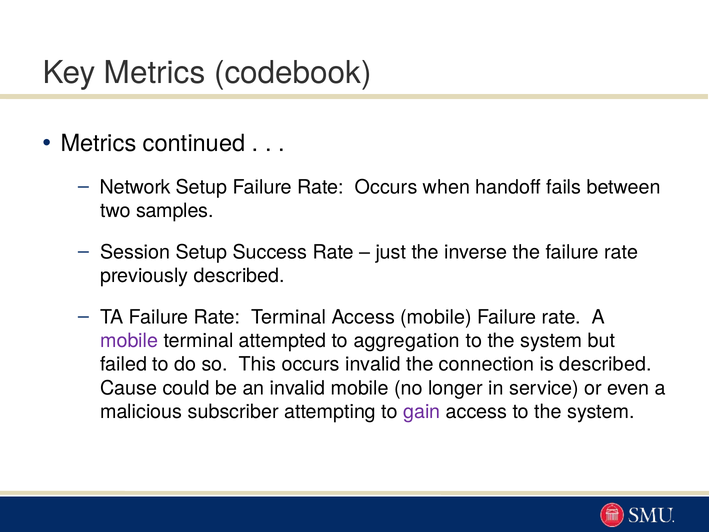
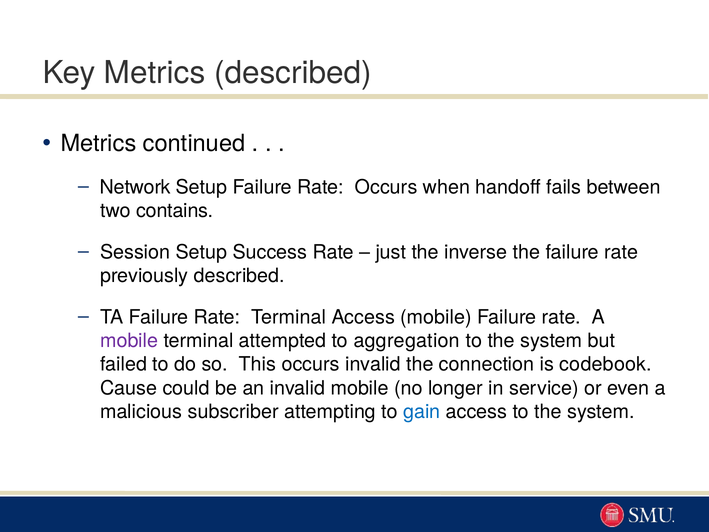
Metrics codebook: codebook -> described
samples: samples -> contains
is described: described -> codebook
gain colour: purple -> blue
